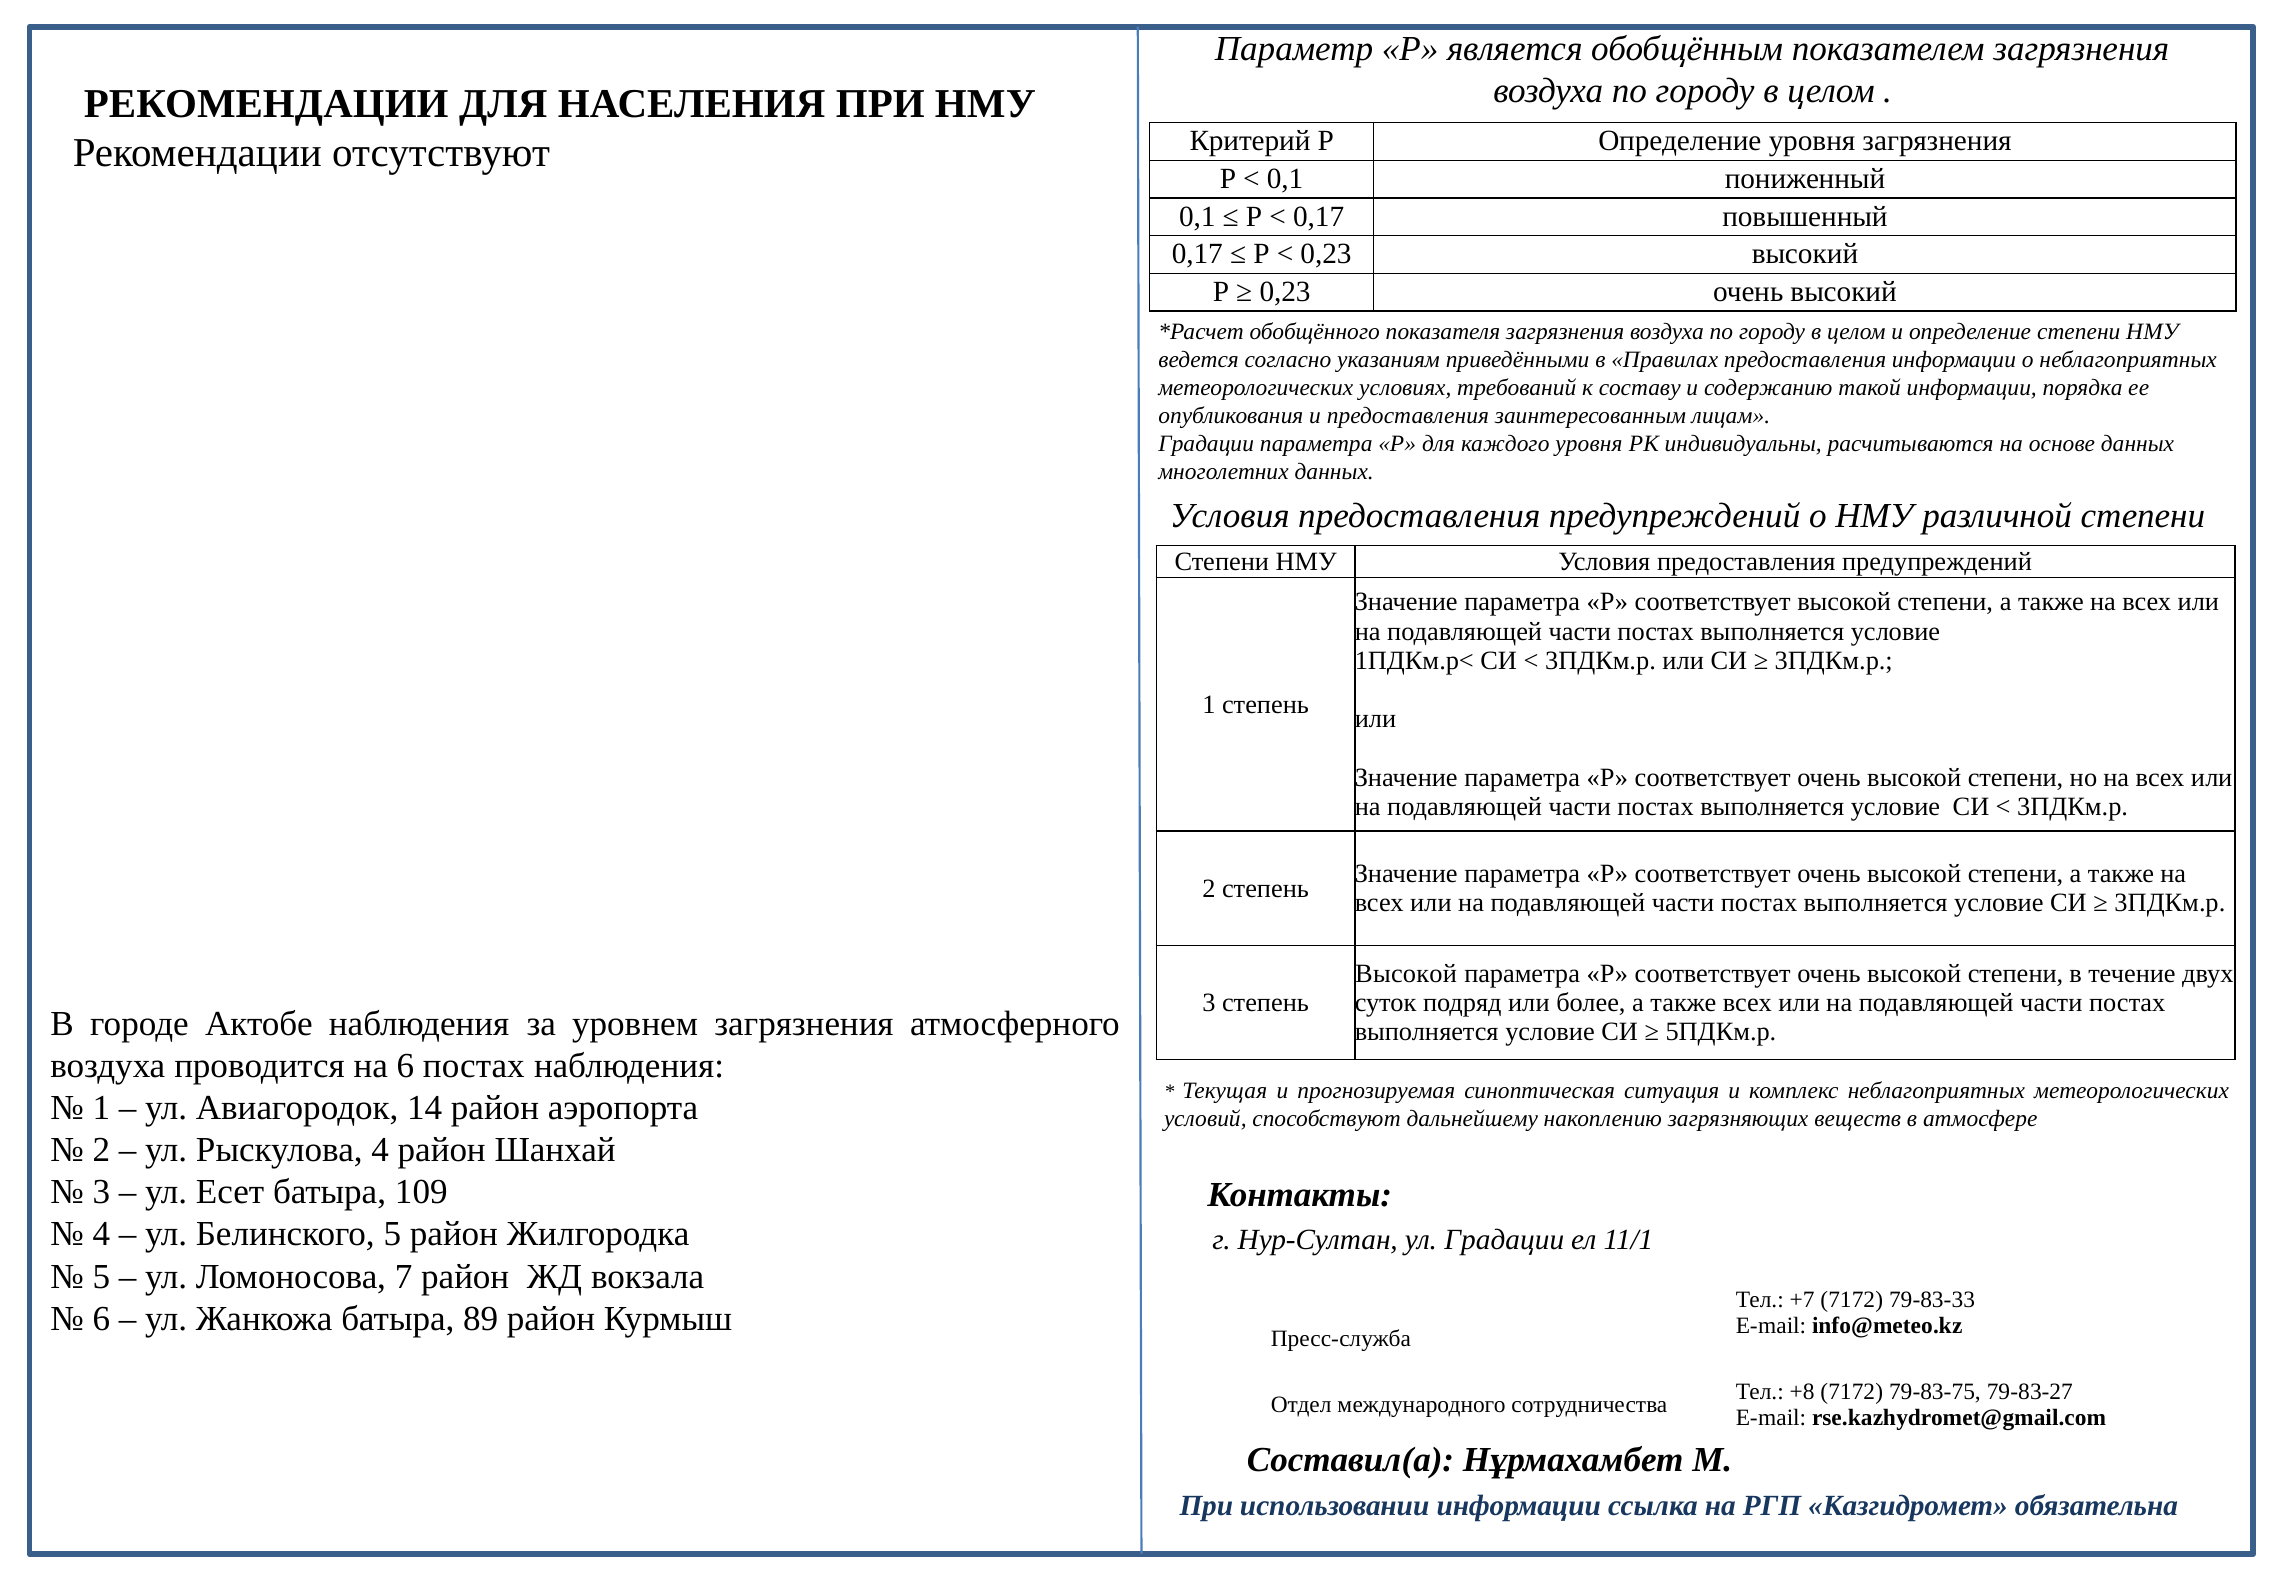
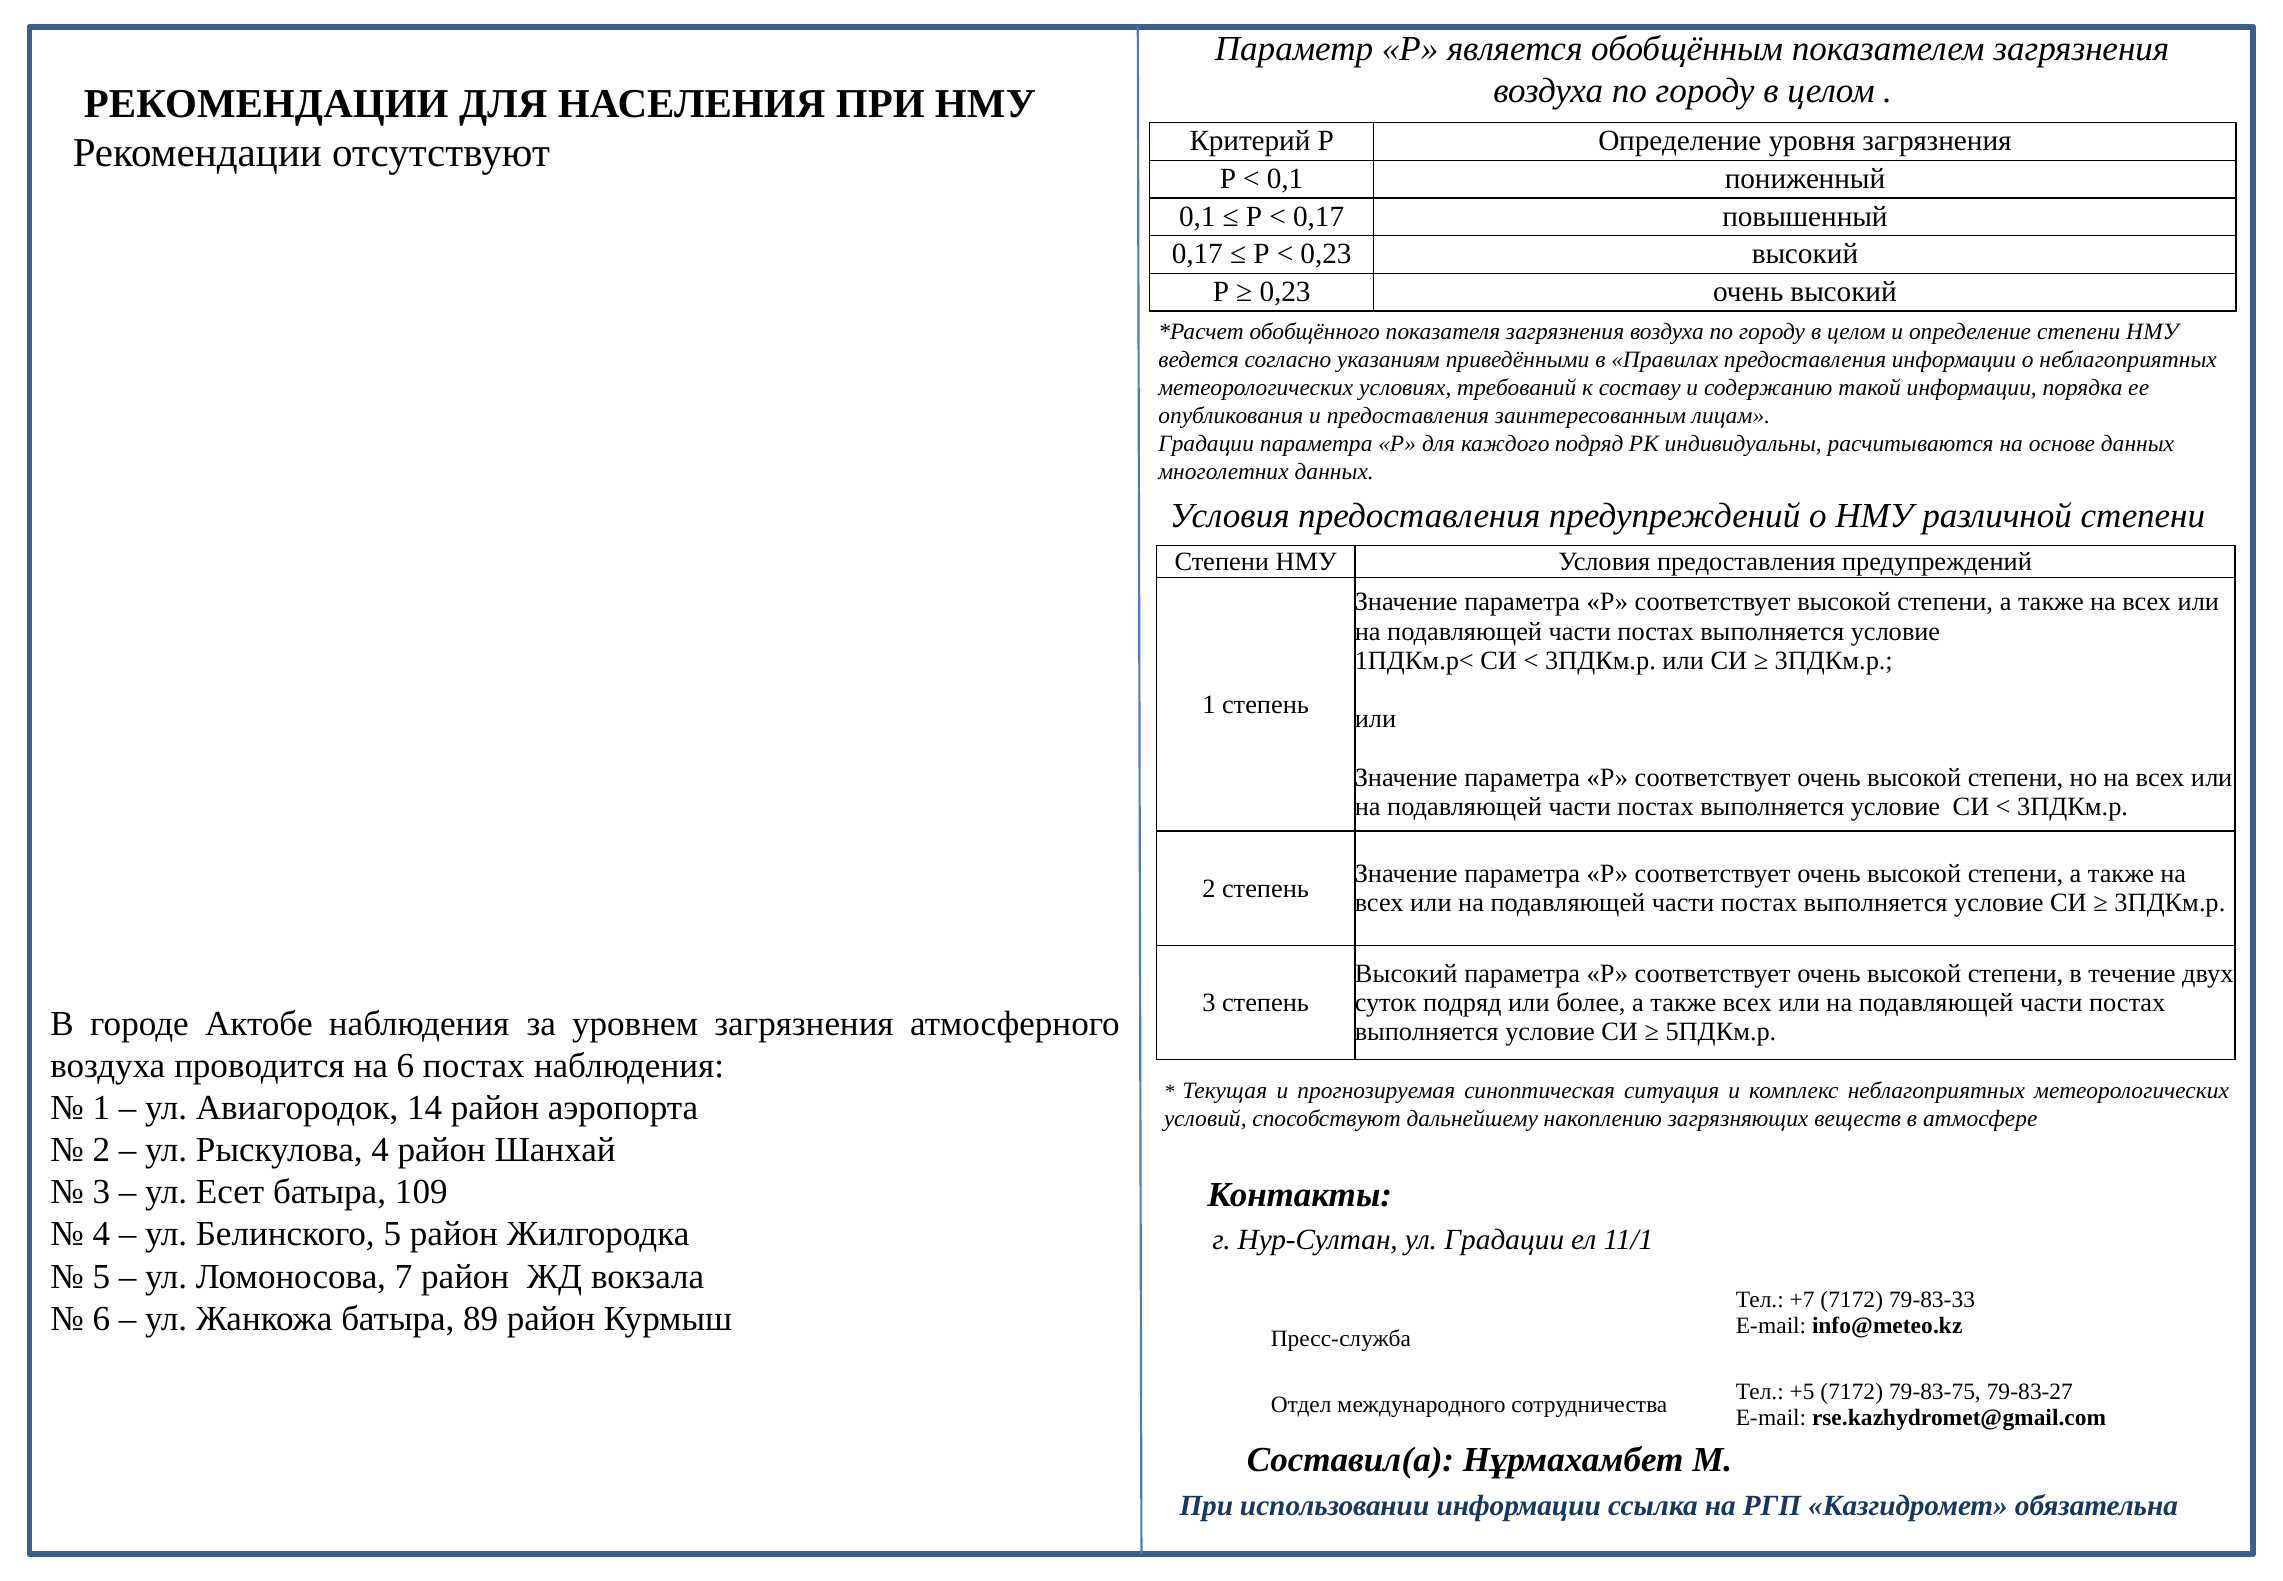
каждого уровня: уровня -> подряд
Высокой at (1406, 973): Высокой -> Высокий
+8: +8 -> +5
